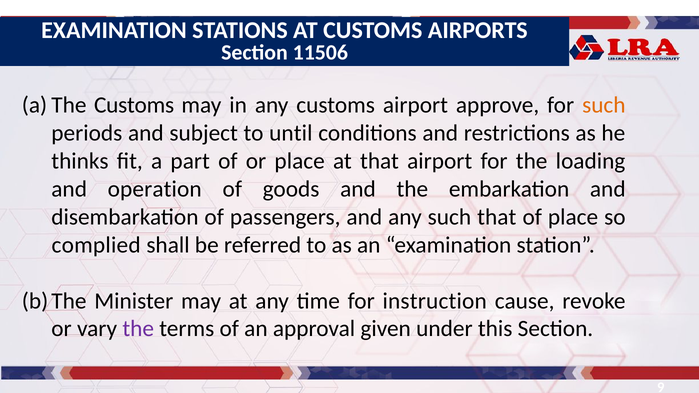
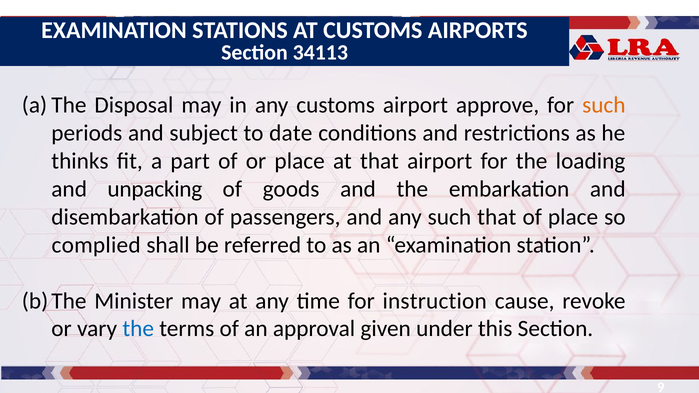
11506: 11506 -> 34113
Customs at (134, 105): Customs -> Disposal
until: until -> date
operation: operation -> unpacking
the at (138, 329) colour: purple -> blue
